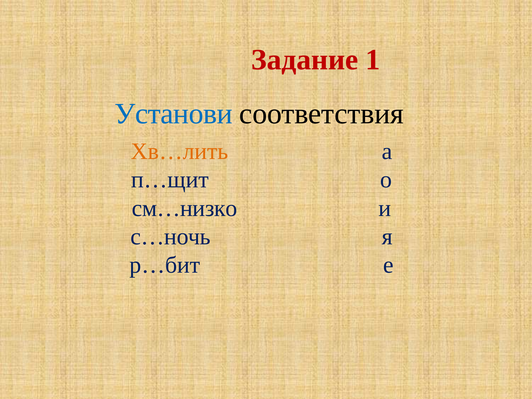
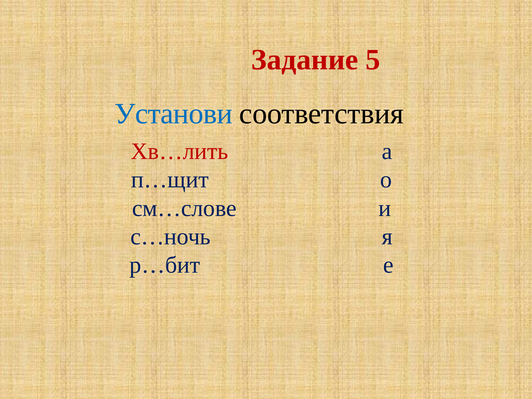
1: 1 -> 5
Хв…лить colour: orange -> red
см…низко: см…низко -> см…слове
